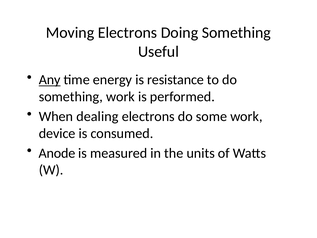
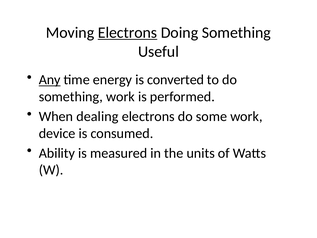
Electrons at (127, 33) underline: none -> present
resistance: resistance -> converted
Anode: Anode -> Ability
